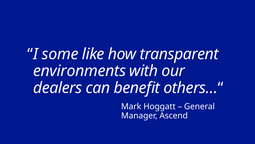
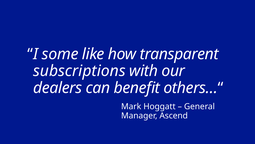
environments: environments -> subscriptions
